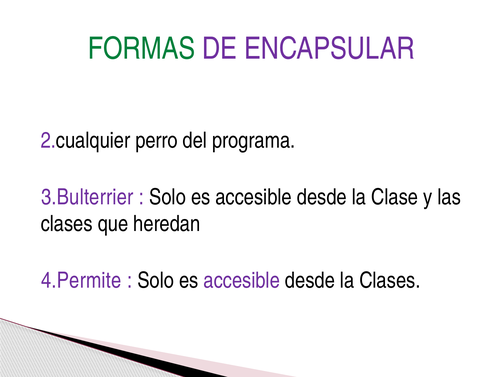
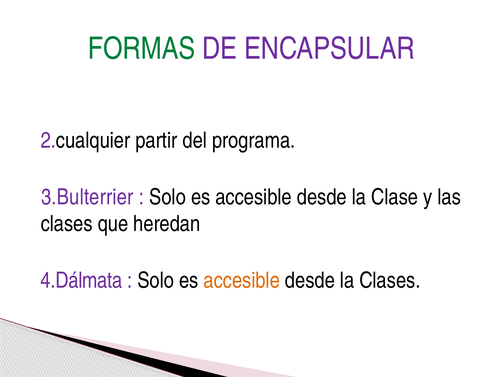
perro: perro -> partir
4.Permite: 4.Permite -> 4.Dálmata
accesible at (242, 281) colour: purple -> orange
